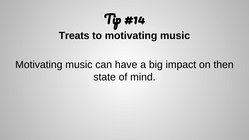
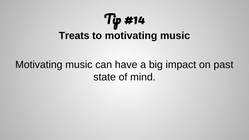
then: then -> past
